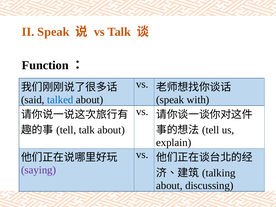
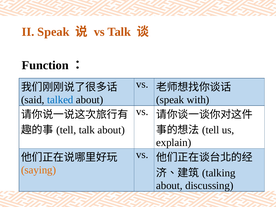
saying colour: purple -> orange
